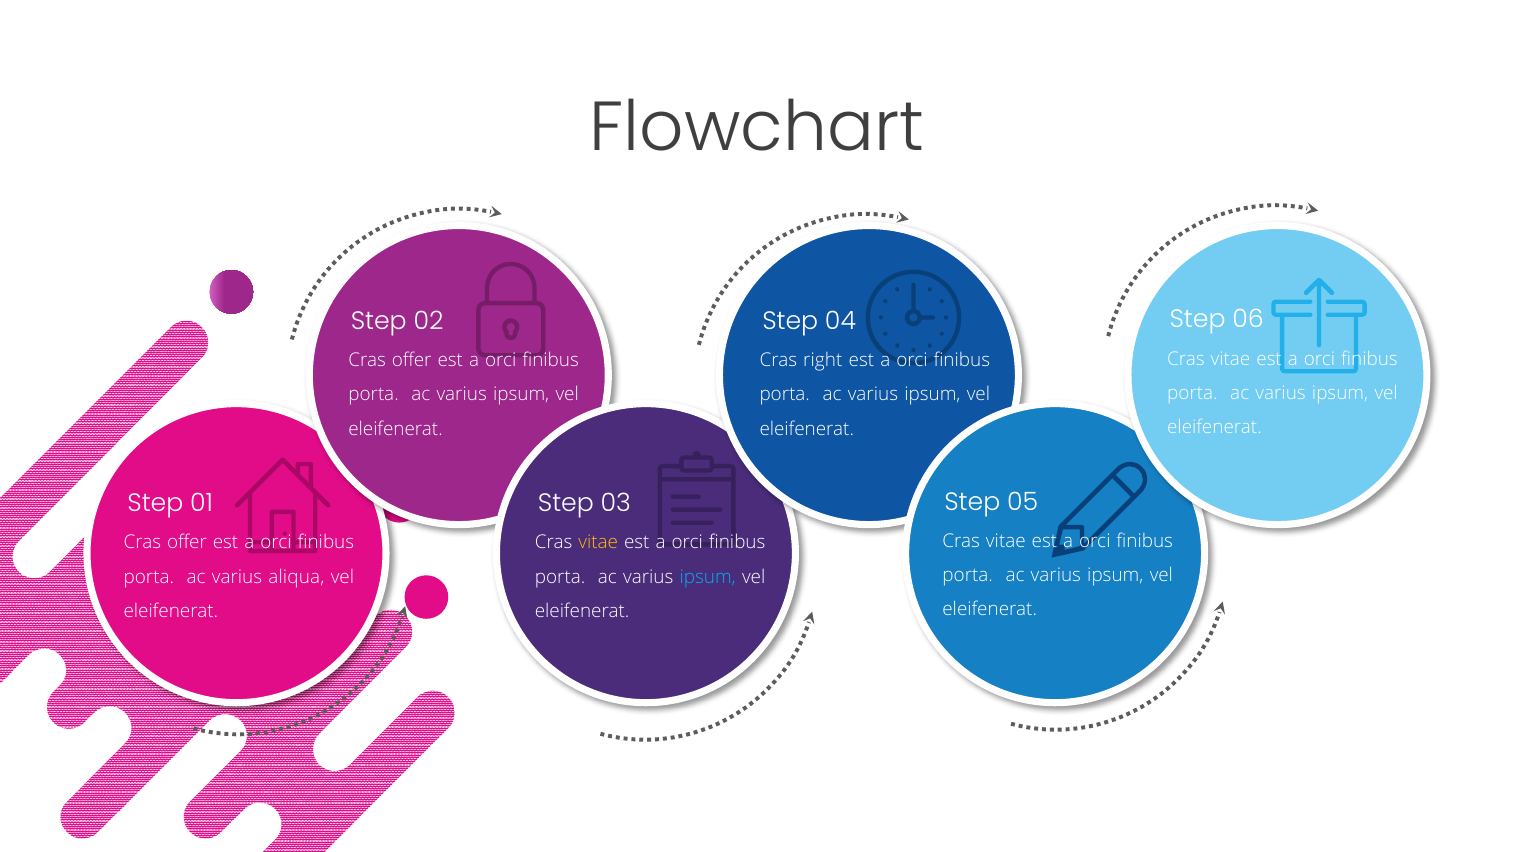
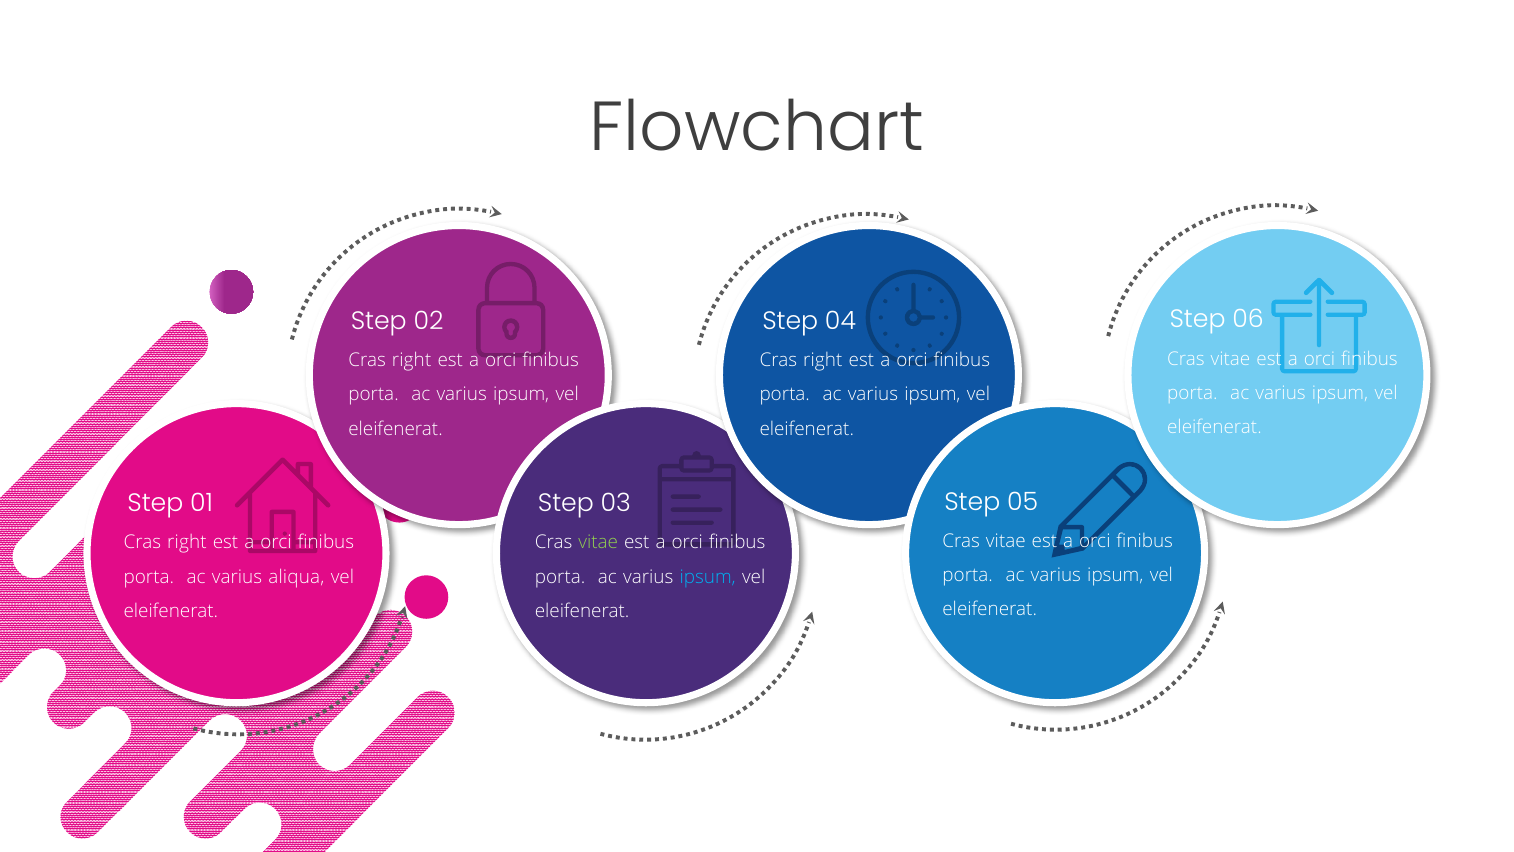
offer at (412, 360): offer -> right
offer at (187, 543): offer -> right
vitae at (598, 543) colour: yellow -> light green
